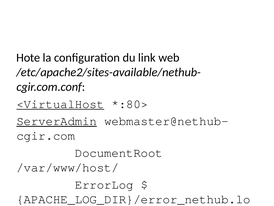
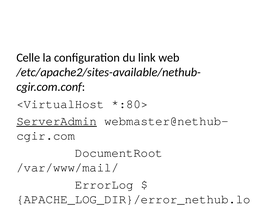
Hote: Hote -> Celle
<VirtualHost underline: present -> none
/var/www/host/: /var/www/host/ -> /var/www/mail/
